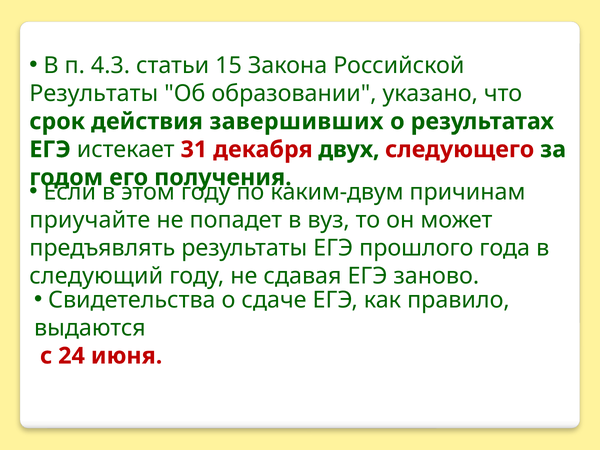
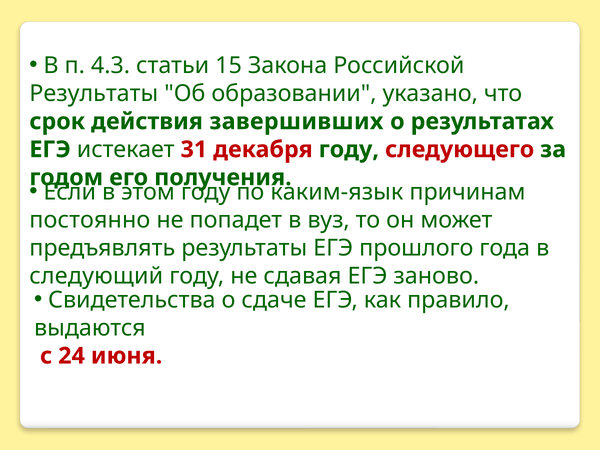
декабря двух: двух -> году
каким-двум: каким-двум -> каким-язык
приучайте: приучайте -> постоянно
